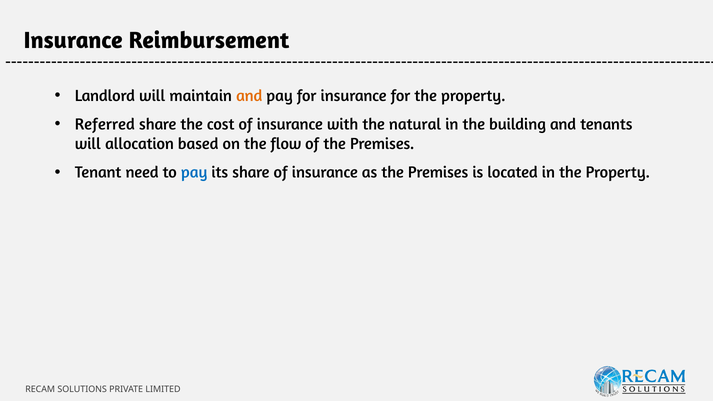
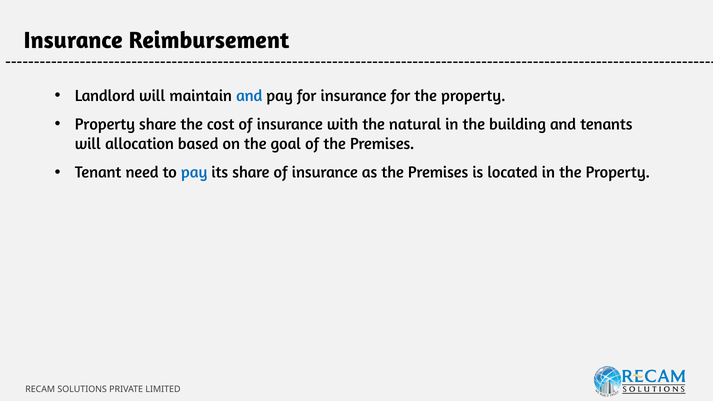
and at (249, 96) colour: orange -> blue
Referred at (105, 124): Referred -> Property
flow: flow -> goal
